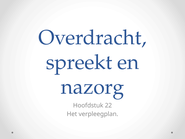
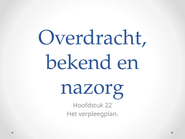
spreekt: spreekt -> bekend
